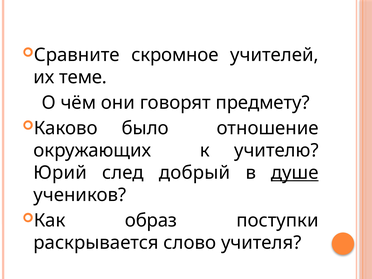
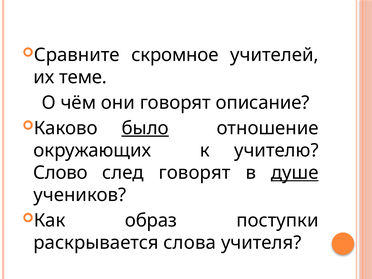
предмету: предмету -> описание
было underline: none -> present
Юрий: Юрий -> Слово
след добрый: добрый -> говорят
слово: слово -> слова
